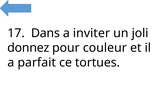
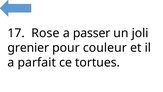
Dans: Dans -> Rose
inviter: inviter -> passer
donnez: donnez -> grenier
